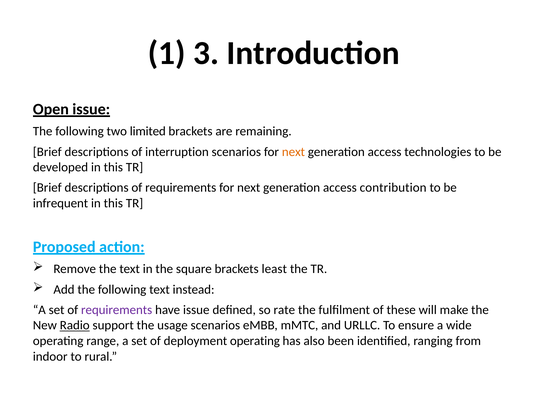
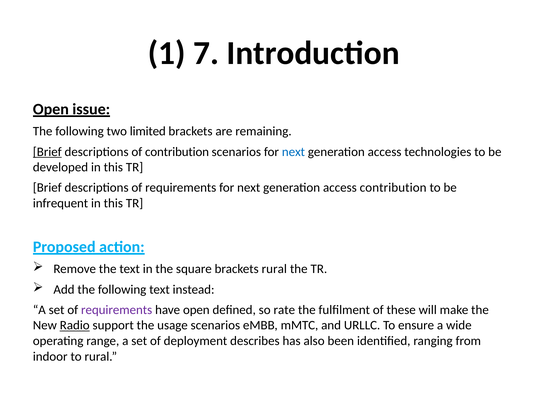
3: 3 -> 7
Brief at (47, 152) underline: none -> present
of interruption: interruption -> contribution
next at (293, 152) colour: orange -> blue
brackets least: least -> rural
have issue: issue -> open
deployment operating: operating -> describes
